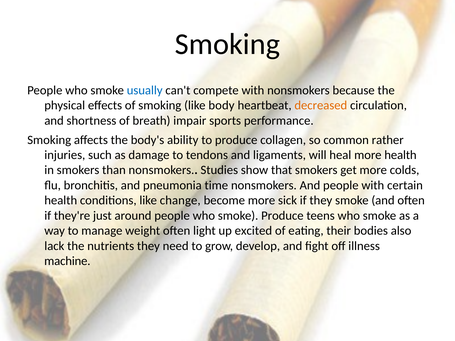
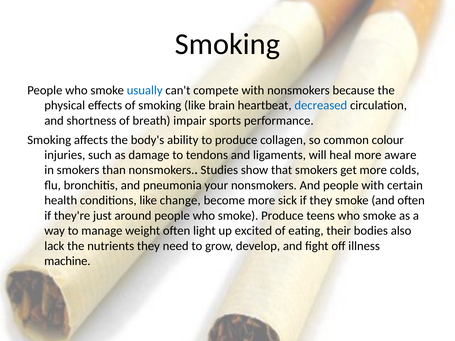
body: body -> brain
decreased colour: orange -> blue
rather: rather -> colour
more health: health -> aware
time: time -> your
